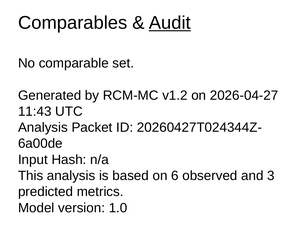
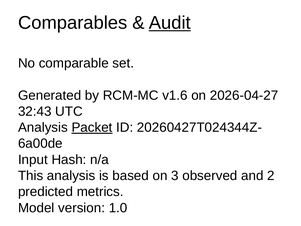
v1.2: v1.2 -> v1.6
11:43: 11:43 -> 32:43
Packet underline: none -> present
6: 6 -> 3
3: 3 -> 2
